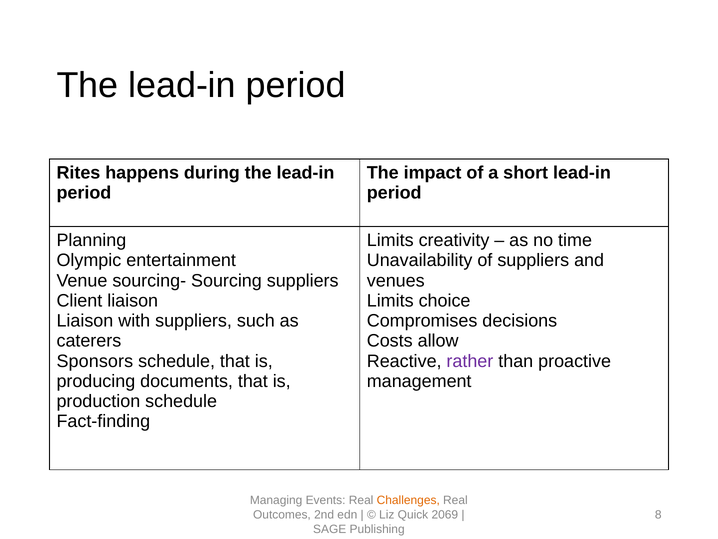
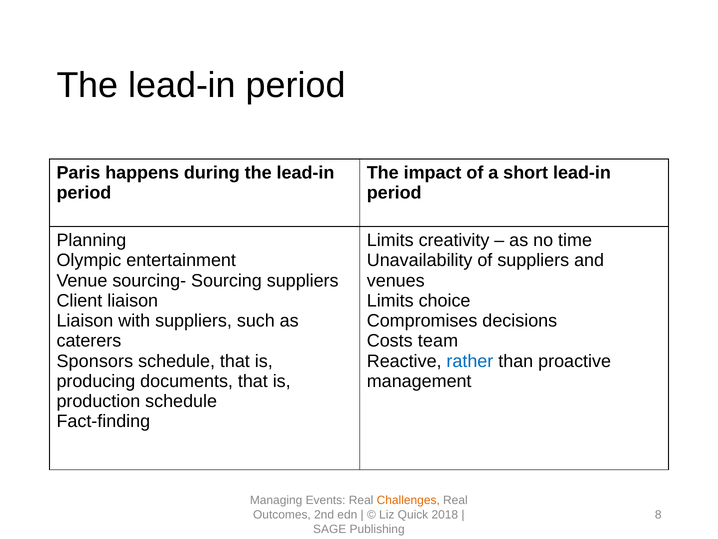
Rites: Rites -> Paris
allow: allow -> team
rather colour: purple -> blue
2069: 2069 -> 2018
